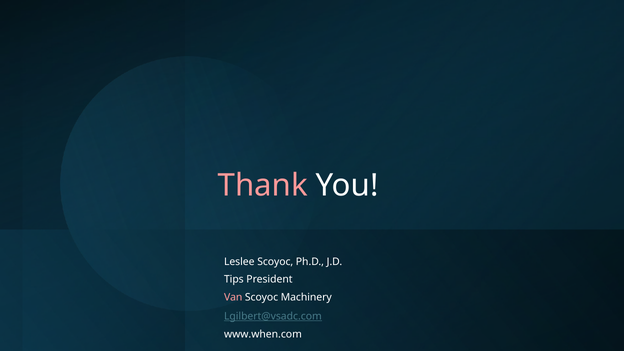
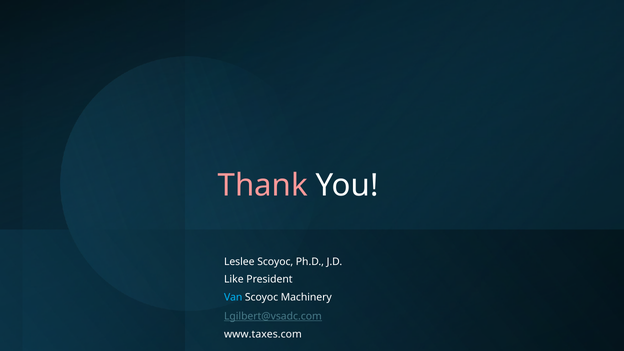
Tips: Tips -> Like
Van colour: pink -> light blue
www.when.com: www.when.com -> www.taxes.com
